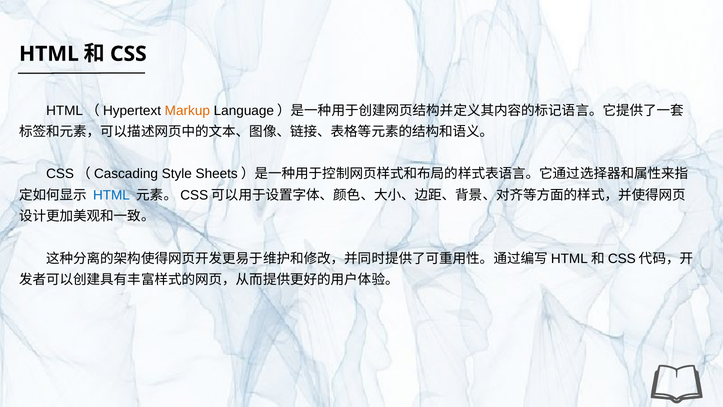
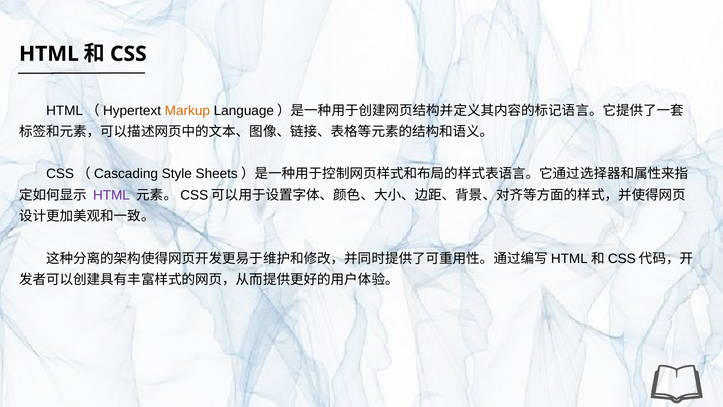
HTML at (111, 195) colour: blue -> purple
